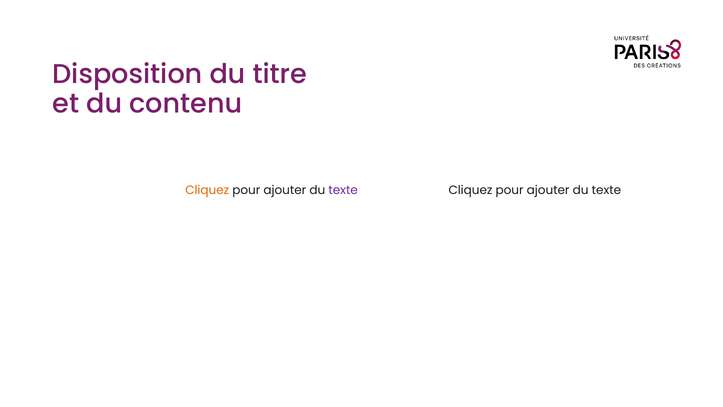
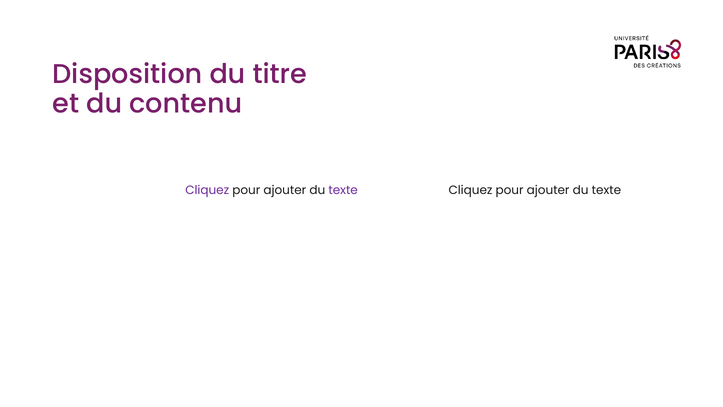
Cliquez at (207, 190) colour: orange -> purple
